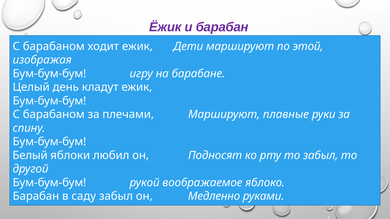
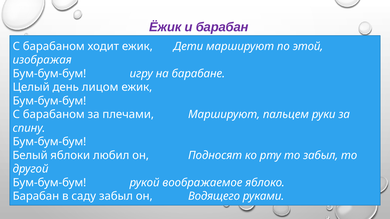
кладут: кладут -> лицом
плавные: плавные -> пальцем
Медленно: Медленно -> Водящего
